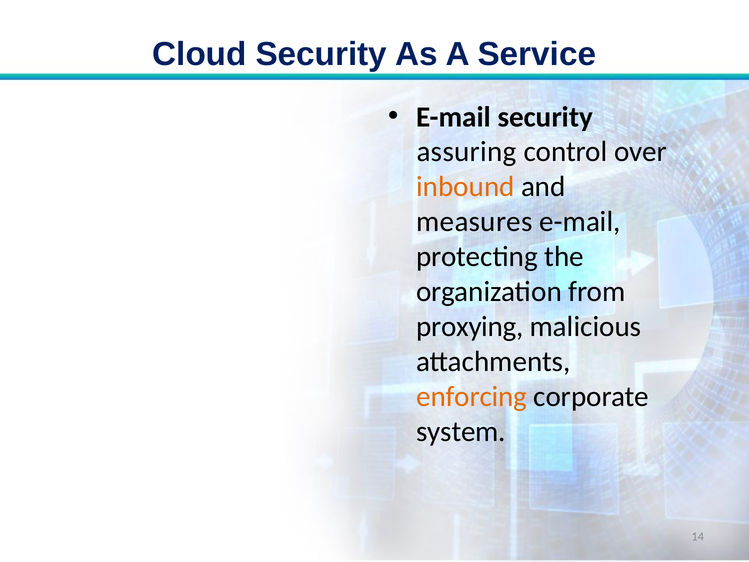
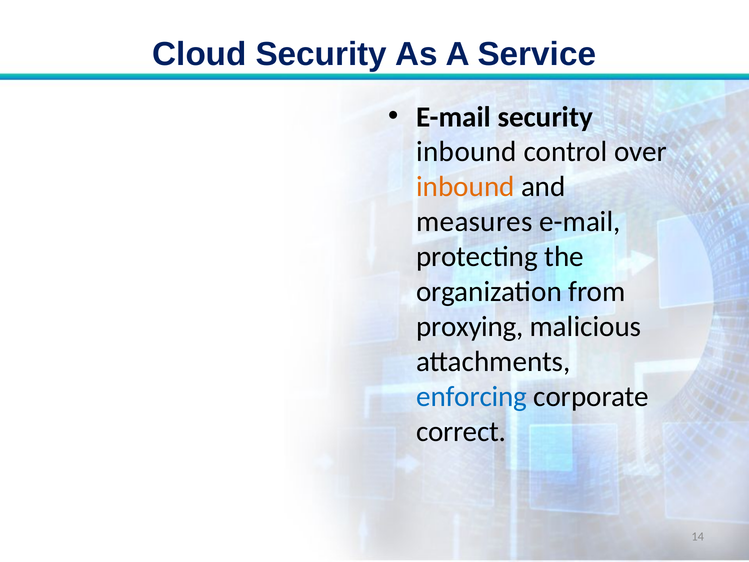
assuring at (467, 152): assuring -> inbound
enforcing colour: orange -> blue
system: system -> correct
